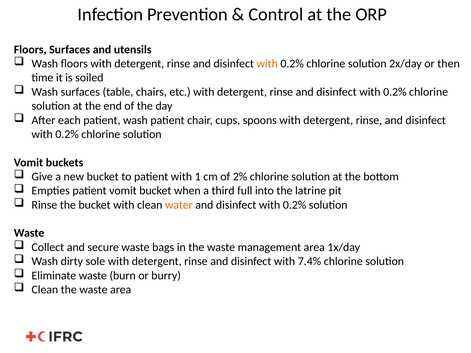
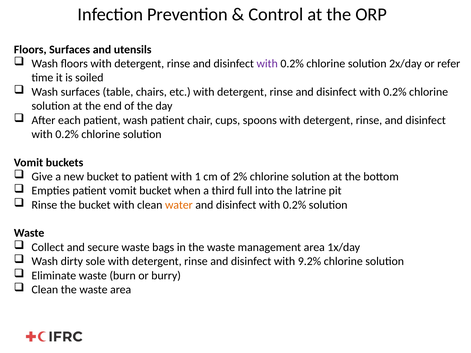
with at (267, 64) colour: orange -> purple
then: then -> refer
7.4%: 7.4% -> 9.2%
